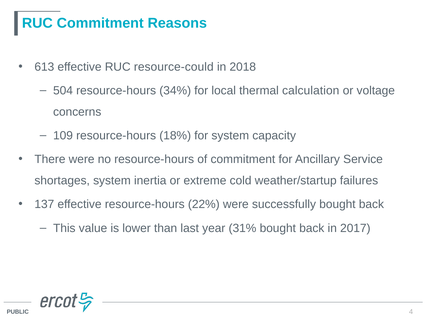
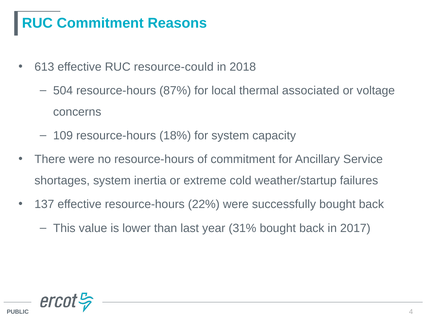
34%: 34% -> 87%
calculation: calculation -> associated
